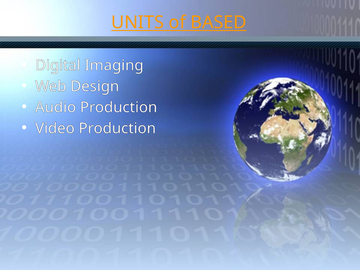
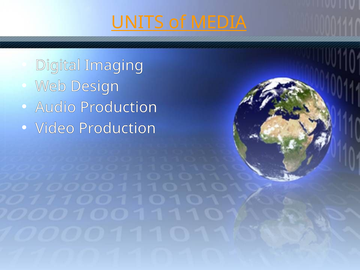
BASED: BASED -> MEDIA
